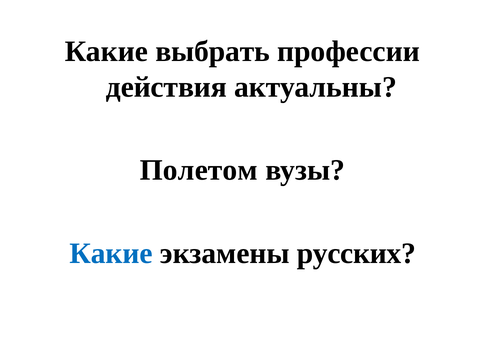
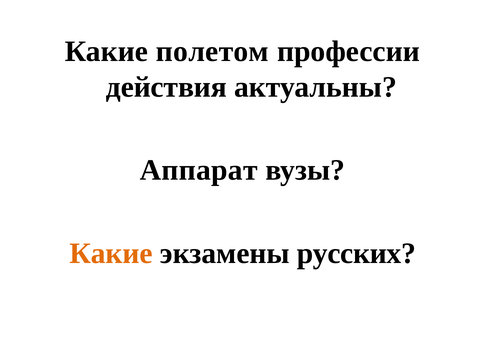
выбрать: выбрать -> полетом
Полетом: Полетом -> Аппарат
Какие at (111, 253) colour: blue -> orange
